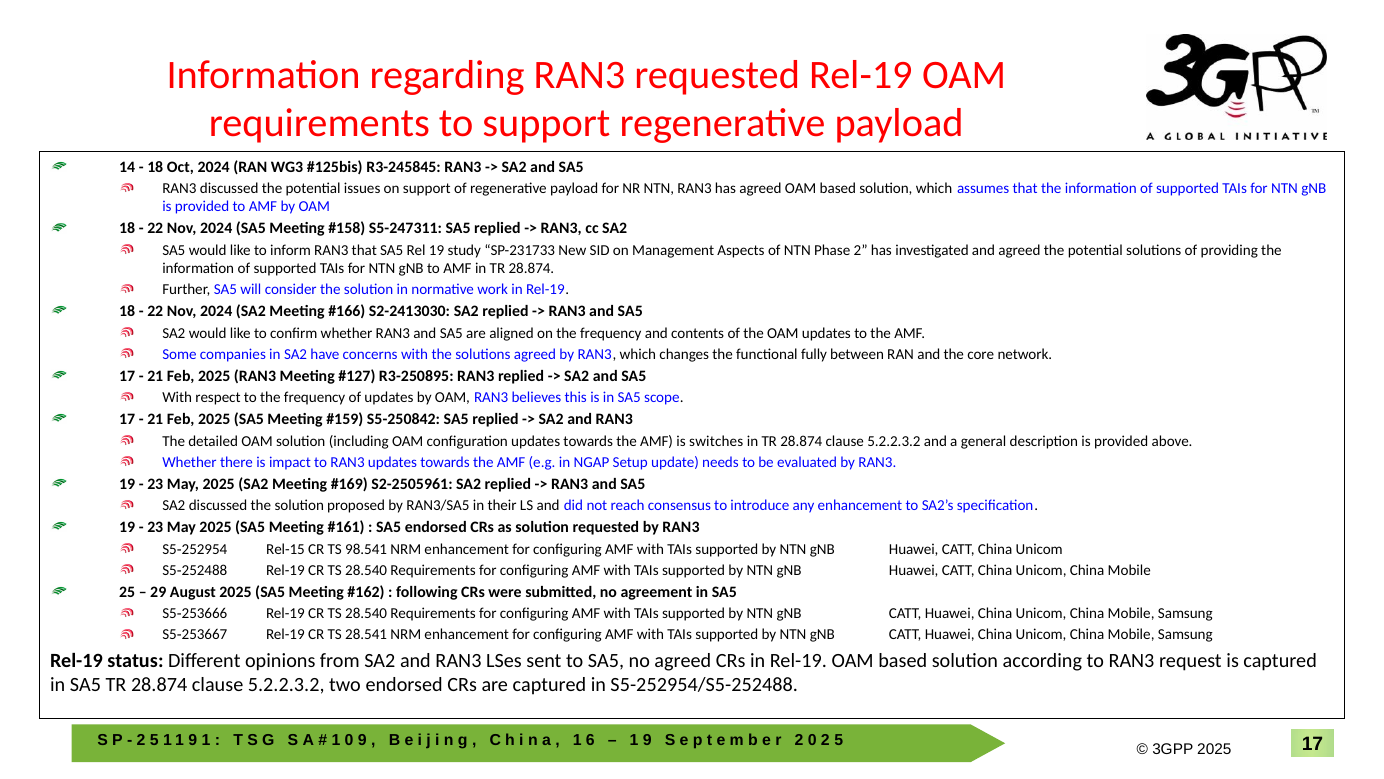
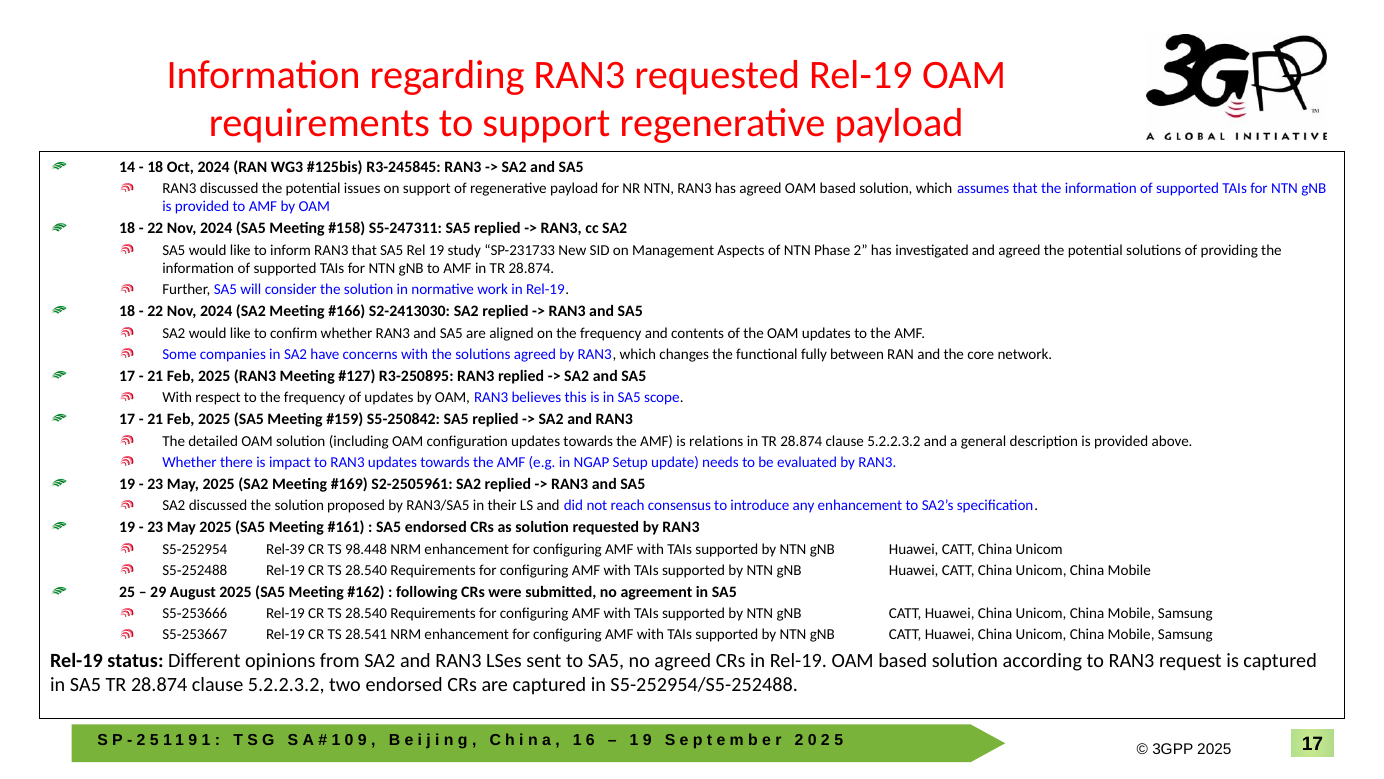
switches: switches -> relations
Rel-15: Rel-15 -> Rel-39
98.541: 98.541 -> 98.448
